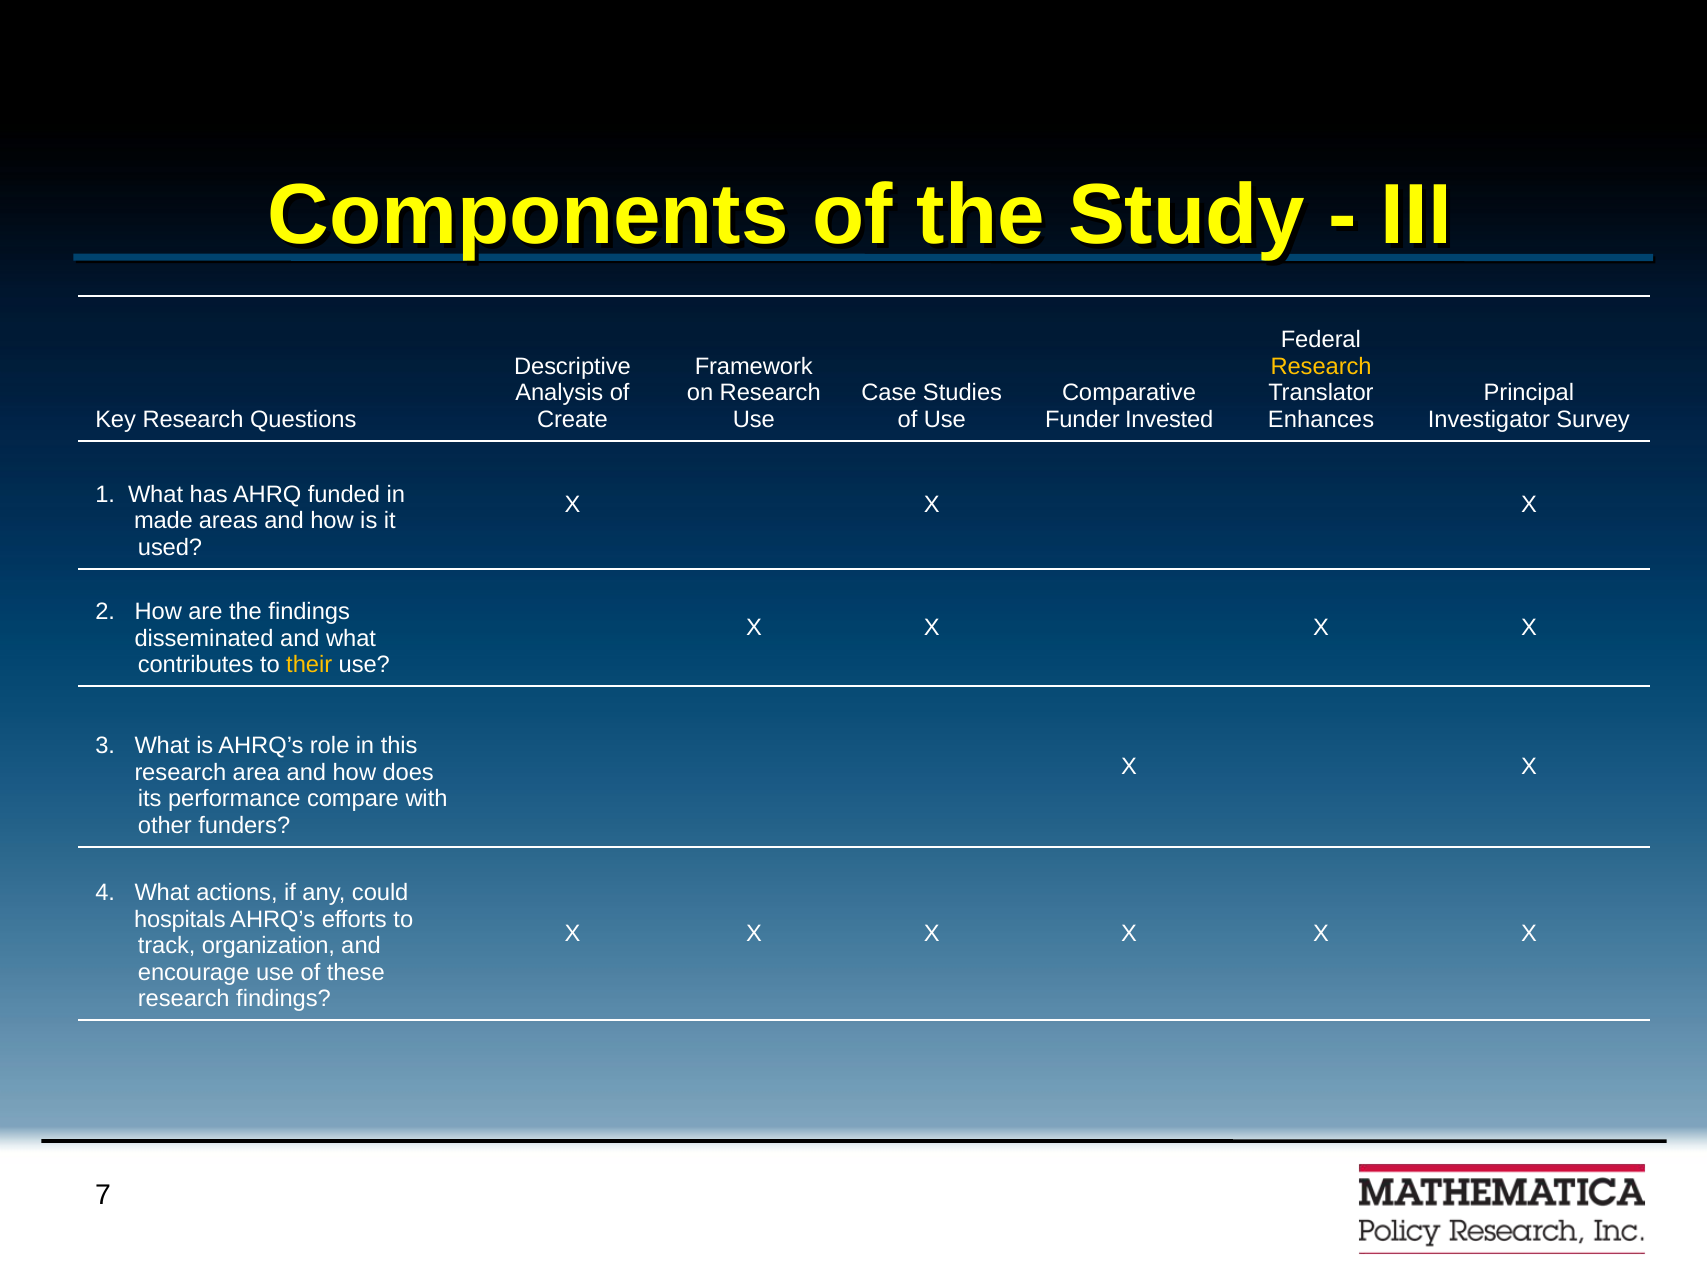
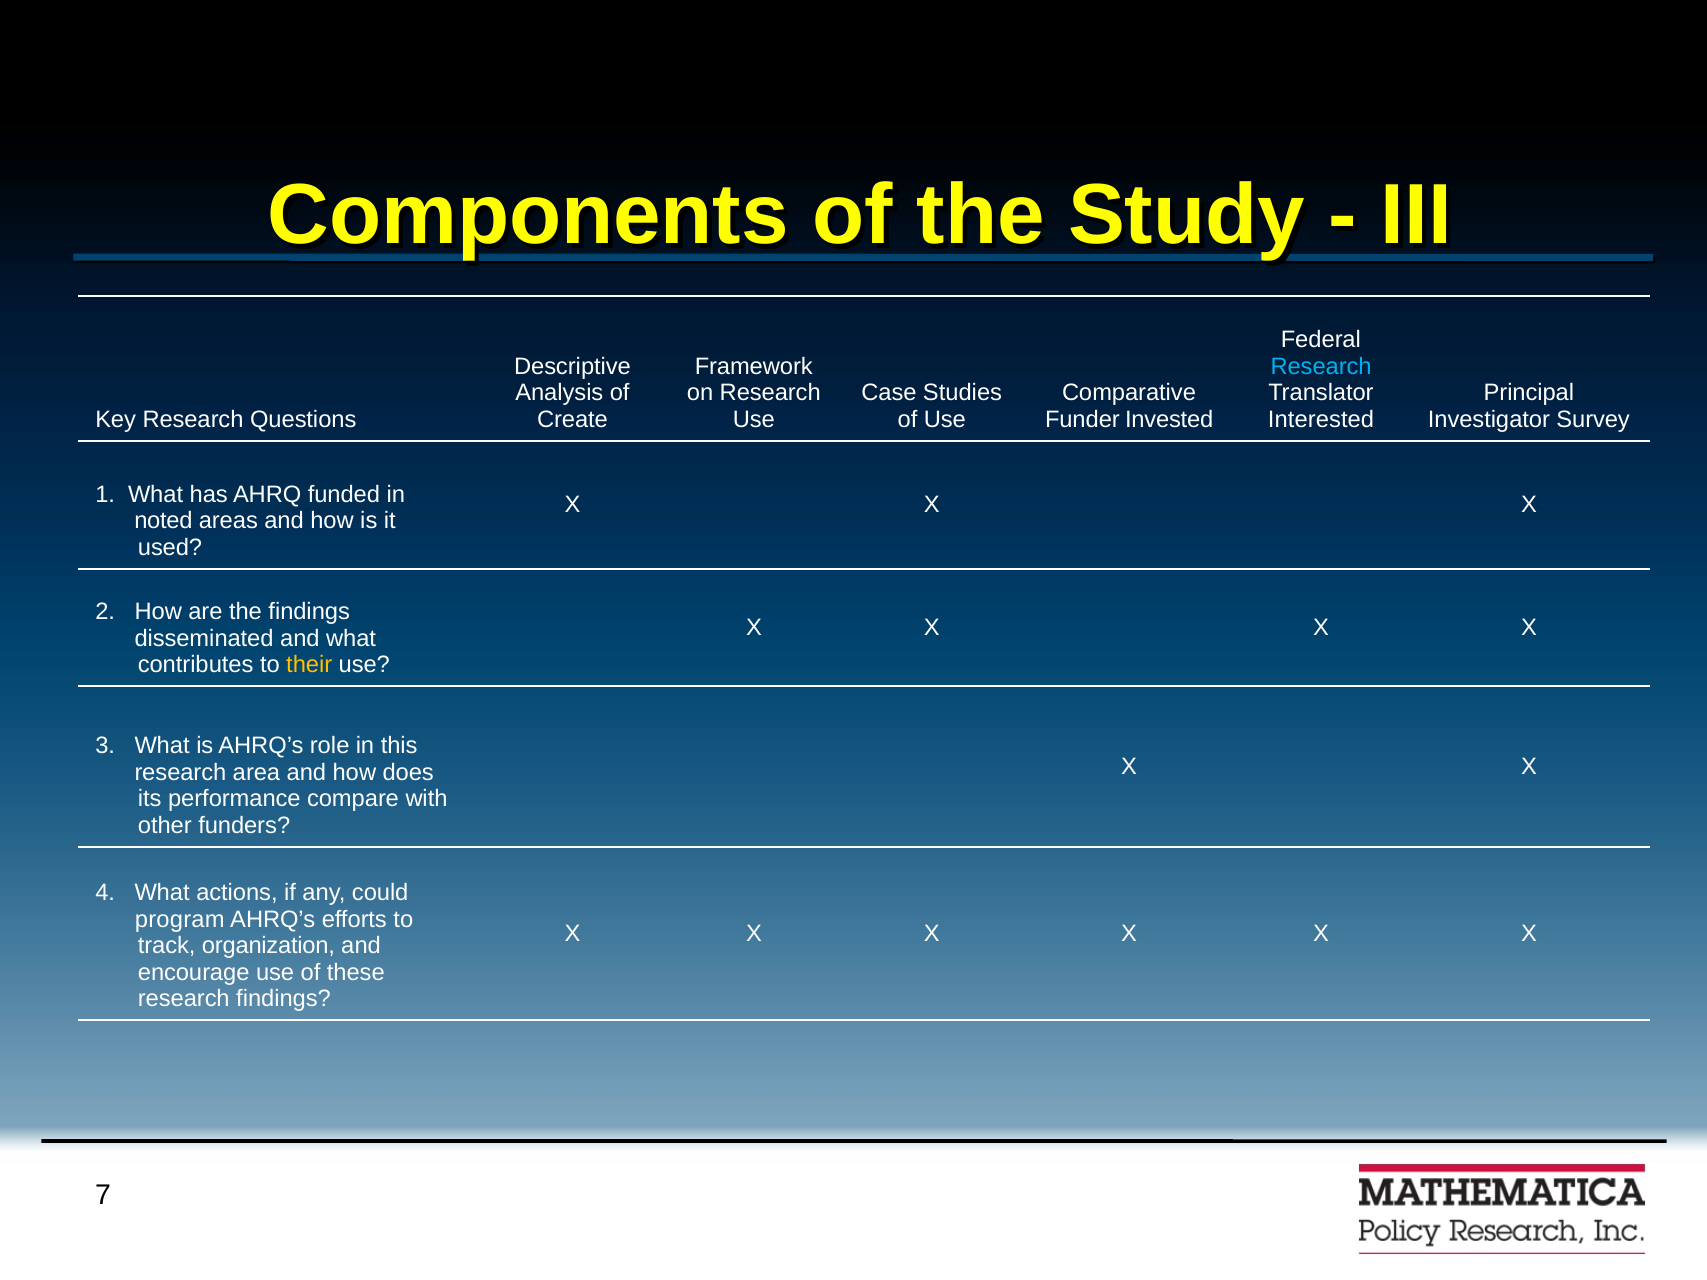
Research at (1321, 367) colour: yellow -> light blue
Enhances: Enhances -> Interested
made: made -> noted
hospitals: hospitals -> program
